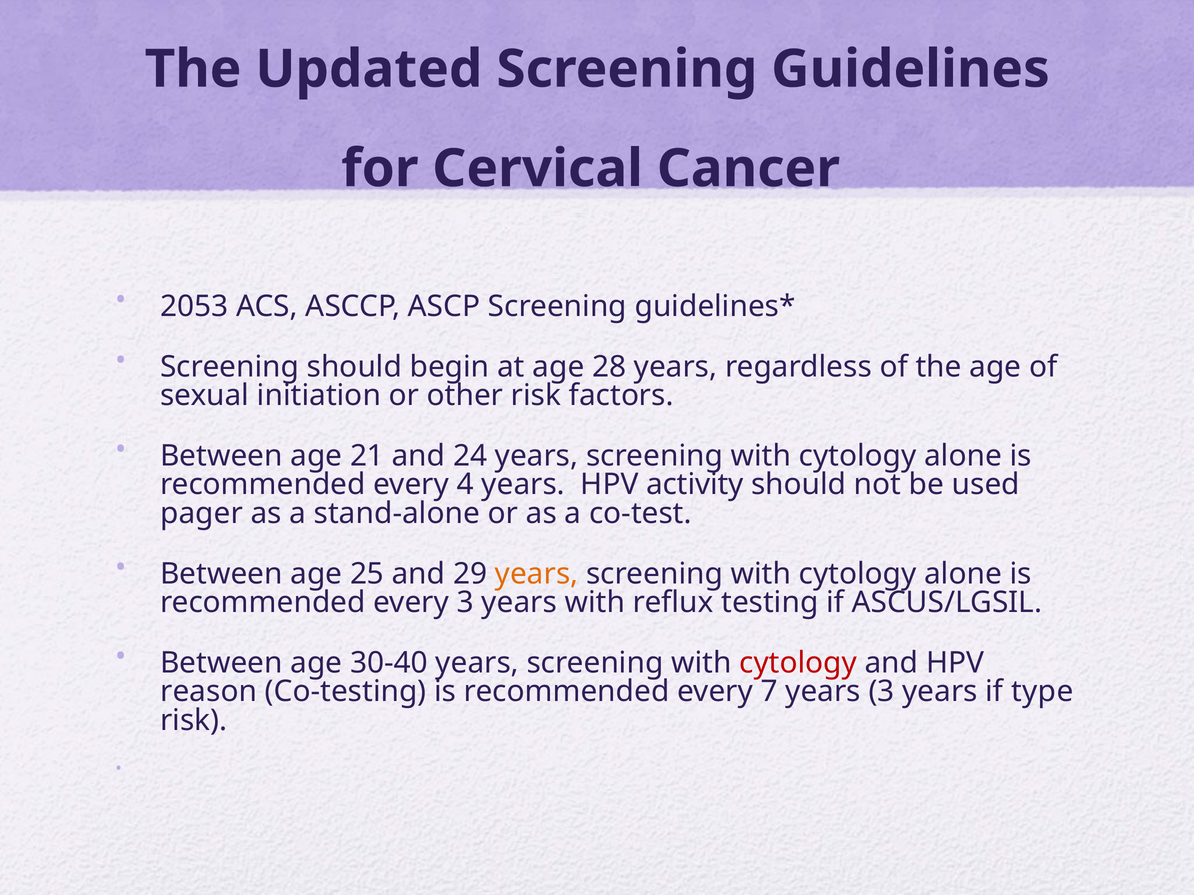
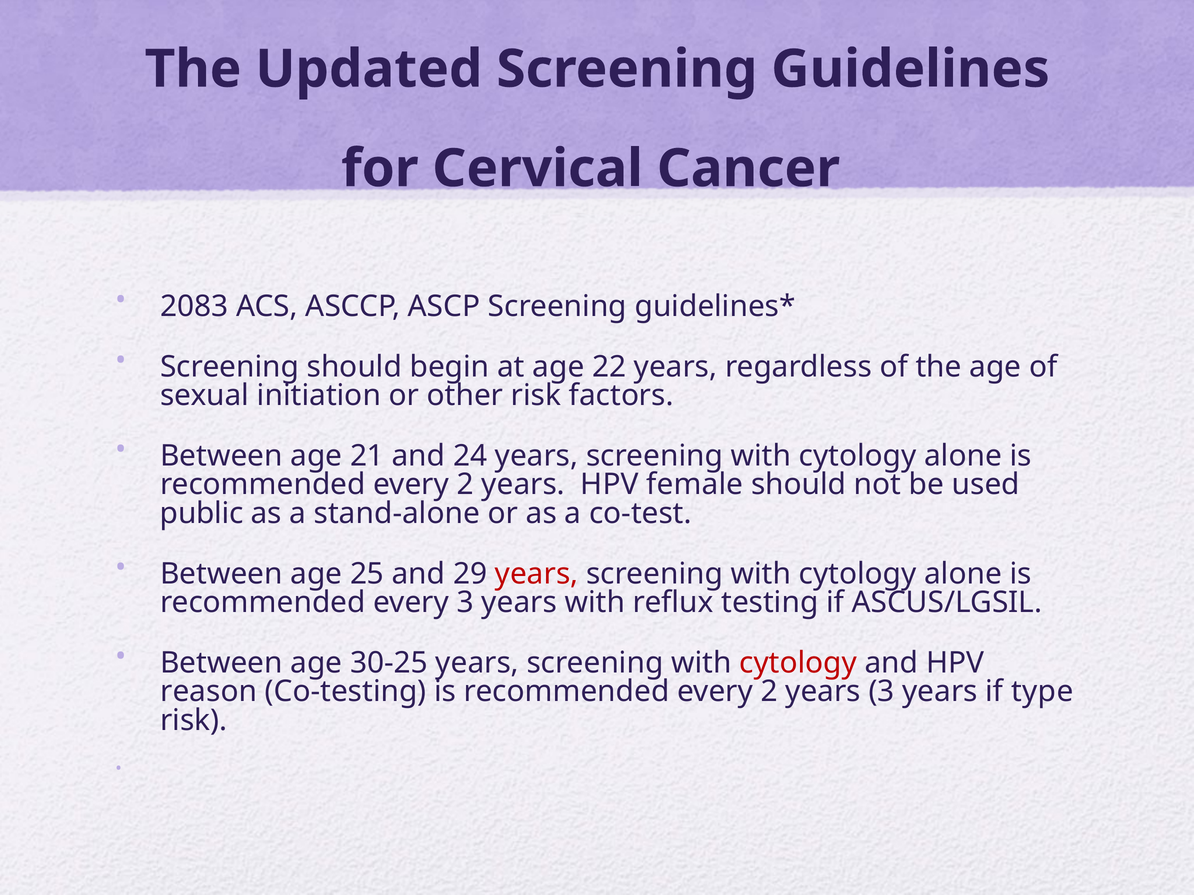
2053: 2053 -> 2083
28: 28 -> 22
4 at (465, 485): 4 -> 2
activity: activity -> female
pager: pager -> public
years at (537, 574) colour: orange -> red
30-40: 30-40 -> 30-25
7 at (769, 692): 7 -> 2
